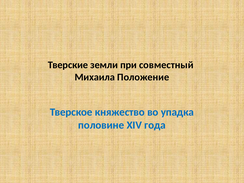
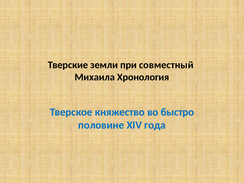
Положение: Положение -> Хронология
упадка: упадка -> быстро
